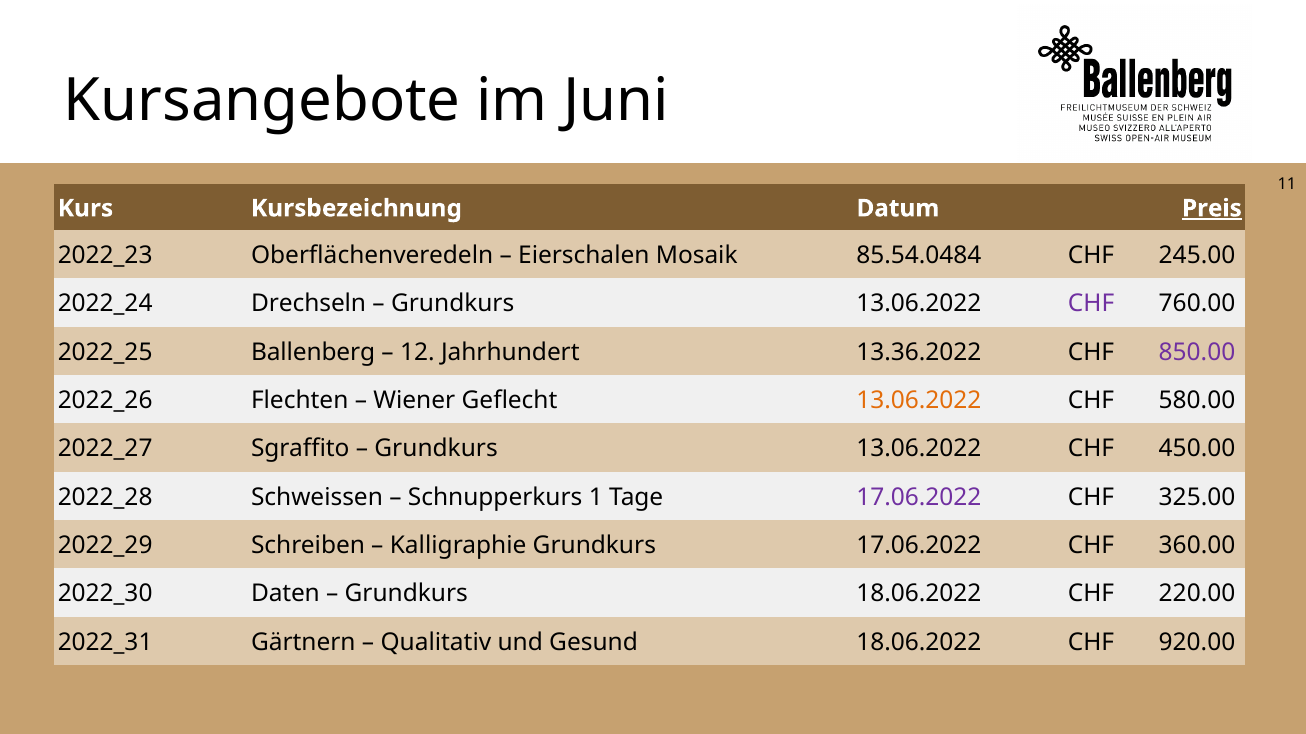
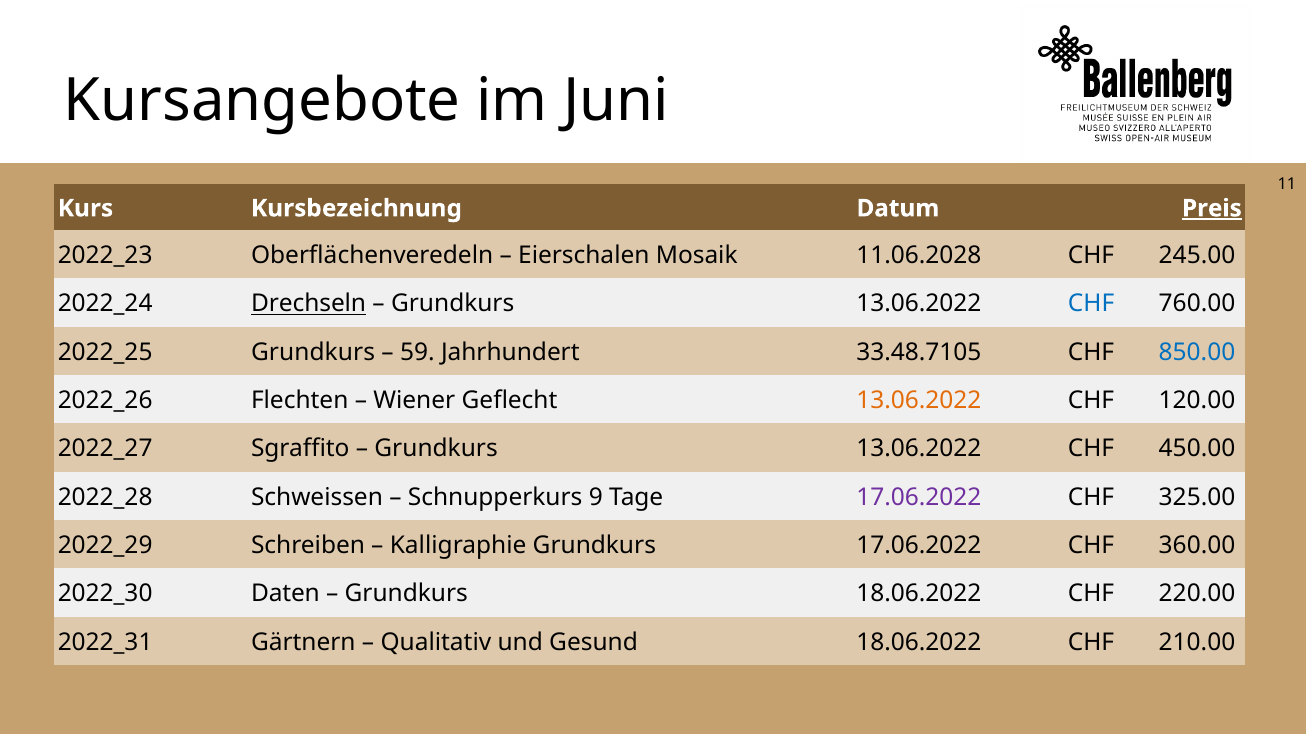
85.54.0484: 85.54.0484 -> 11.06.2028
Drechseln underline: none -> present
CHF at (1091, 304) colour: purple -> blue
Ballenberg at (313, 352): Ballenberg -> Grundkurs
12: 12 -> 59
13.36.2022: 13.36.2022 -> 33.48.7105
850.00 colour: purple -> blue
580.00: 580.00 -> 120.00
1: 1 -> 9
920.00: 920.00 -> 210.00
